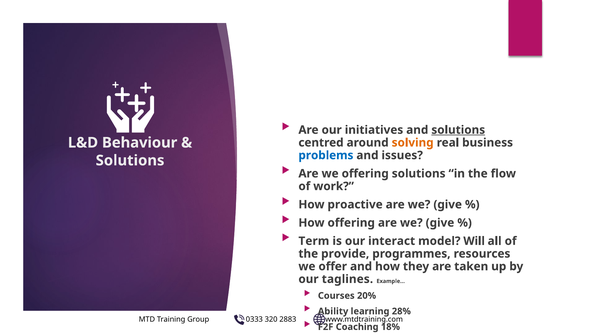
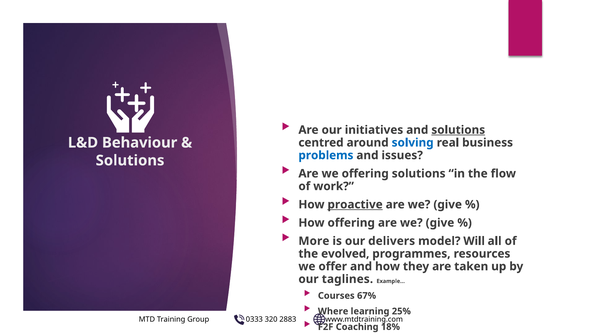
solving colour: orange -> blue
proactive underline: none -> present
Term: Term -> More
interact: interact -> delivers
provide: provide -> evolved
20%: 20% -> 67%
Ability: Ability -> Where
28%: 28% -> 25%
